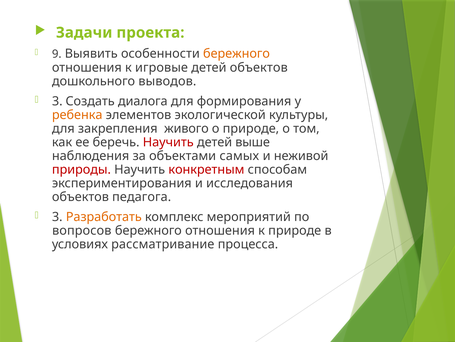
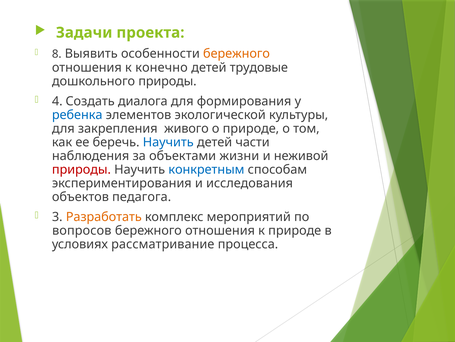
9: 9 -> 8
игровые: игровые -> конечно
детей объектов: объектов -> трудовые
дошкольного выводов: выводов -> природы
3 at (57, 101): 3 -> 4
ребенка colour: orange -> blue
Научить at (168, 142) colour: red -> blue
выше: выше -> части
самых: самых -> жизни
конкретным colour: red -> blue
